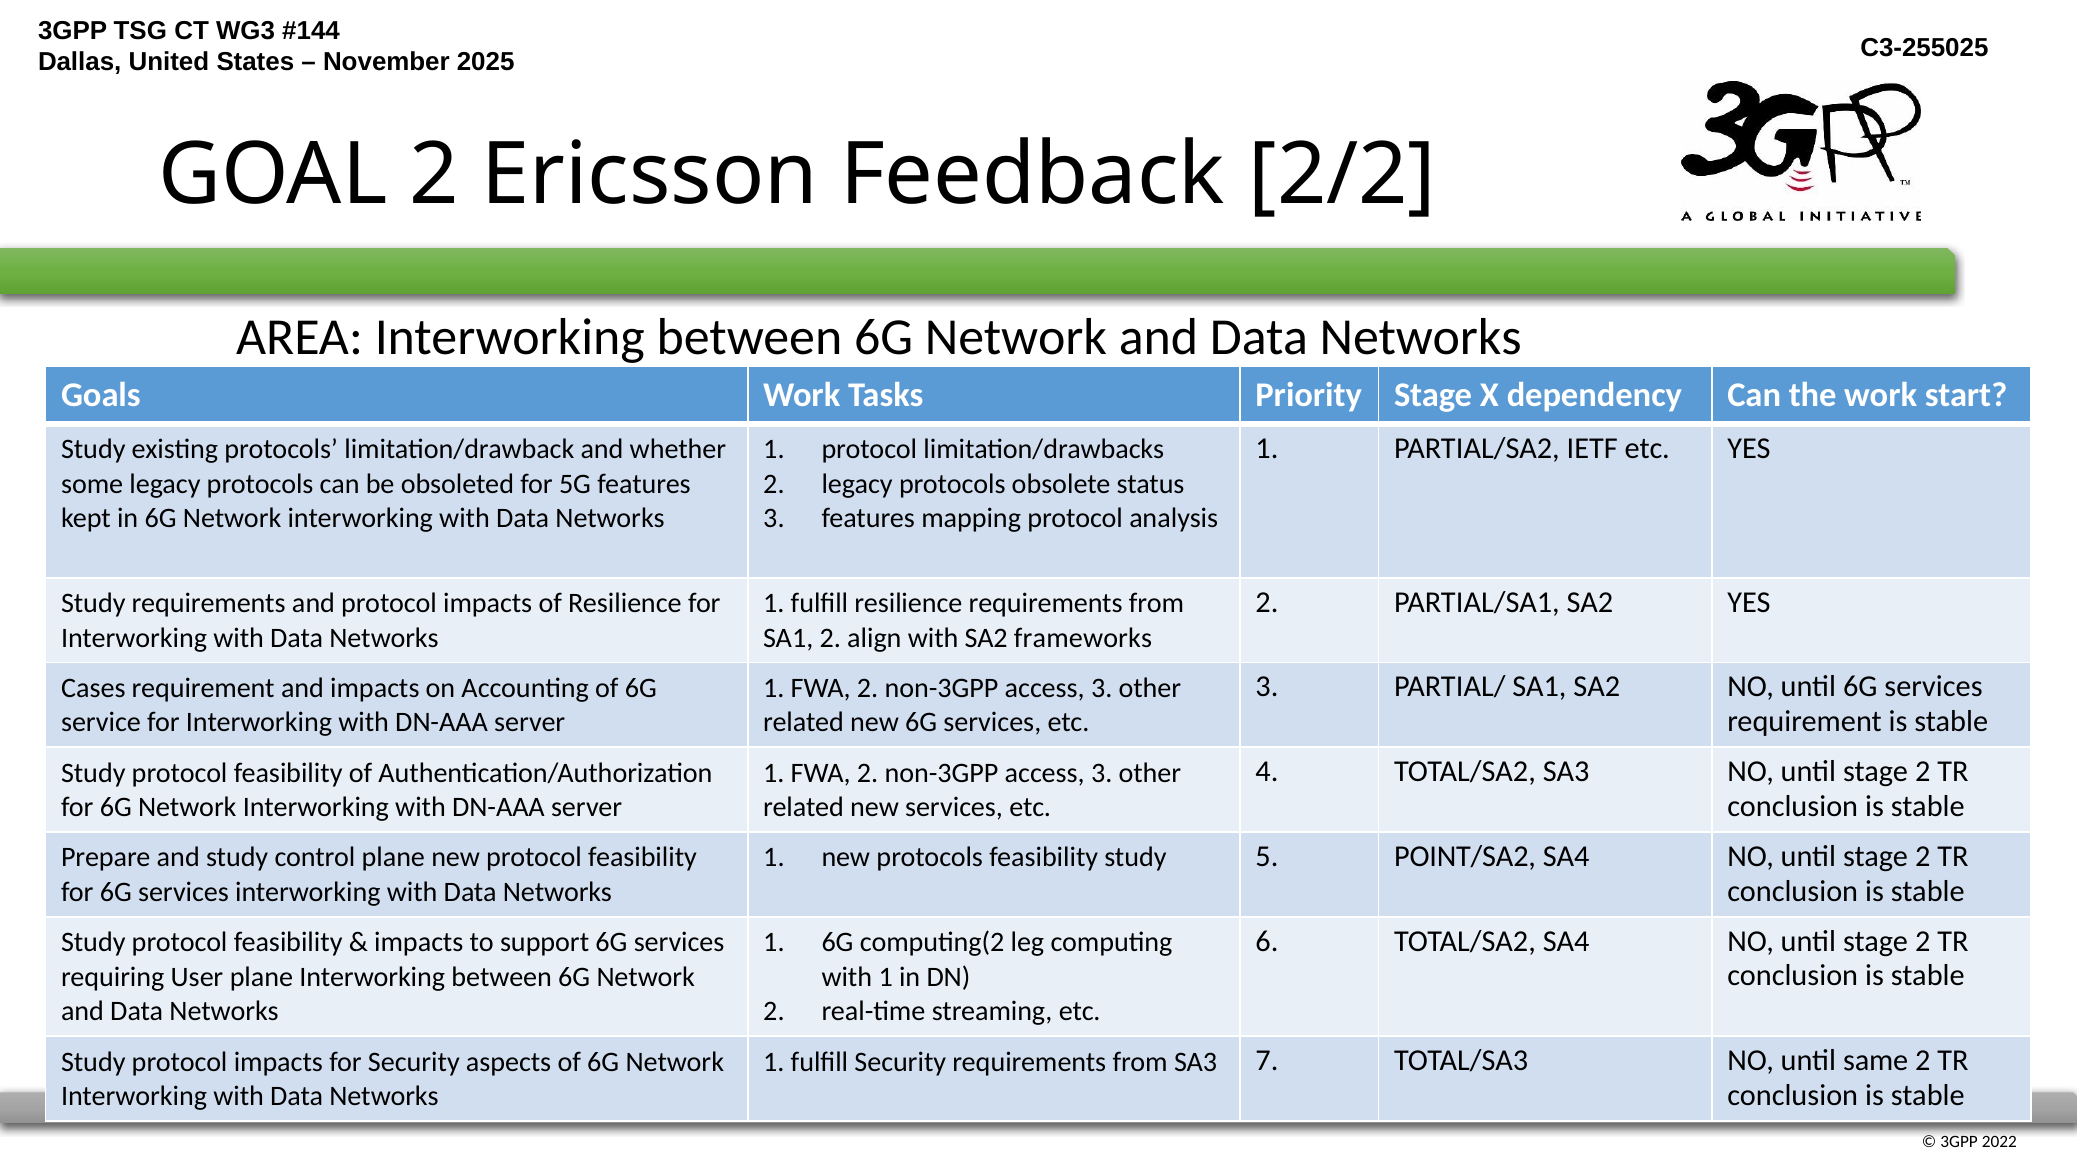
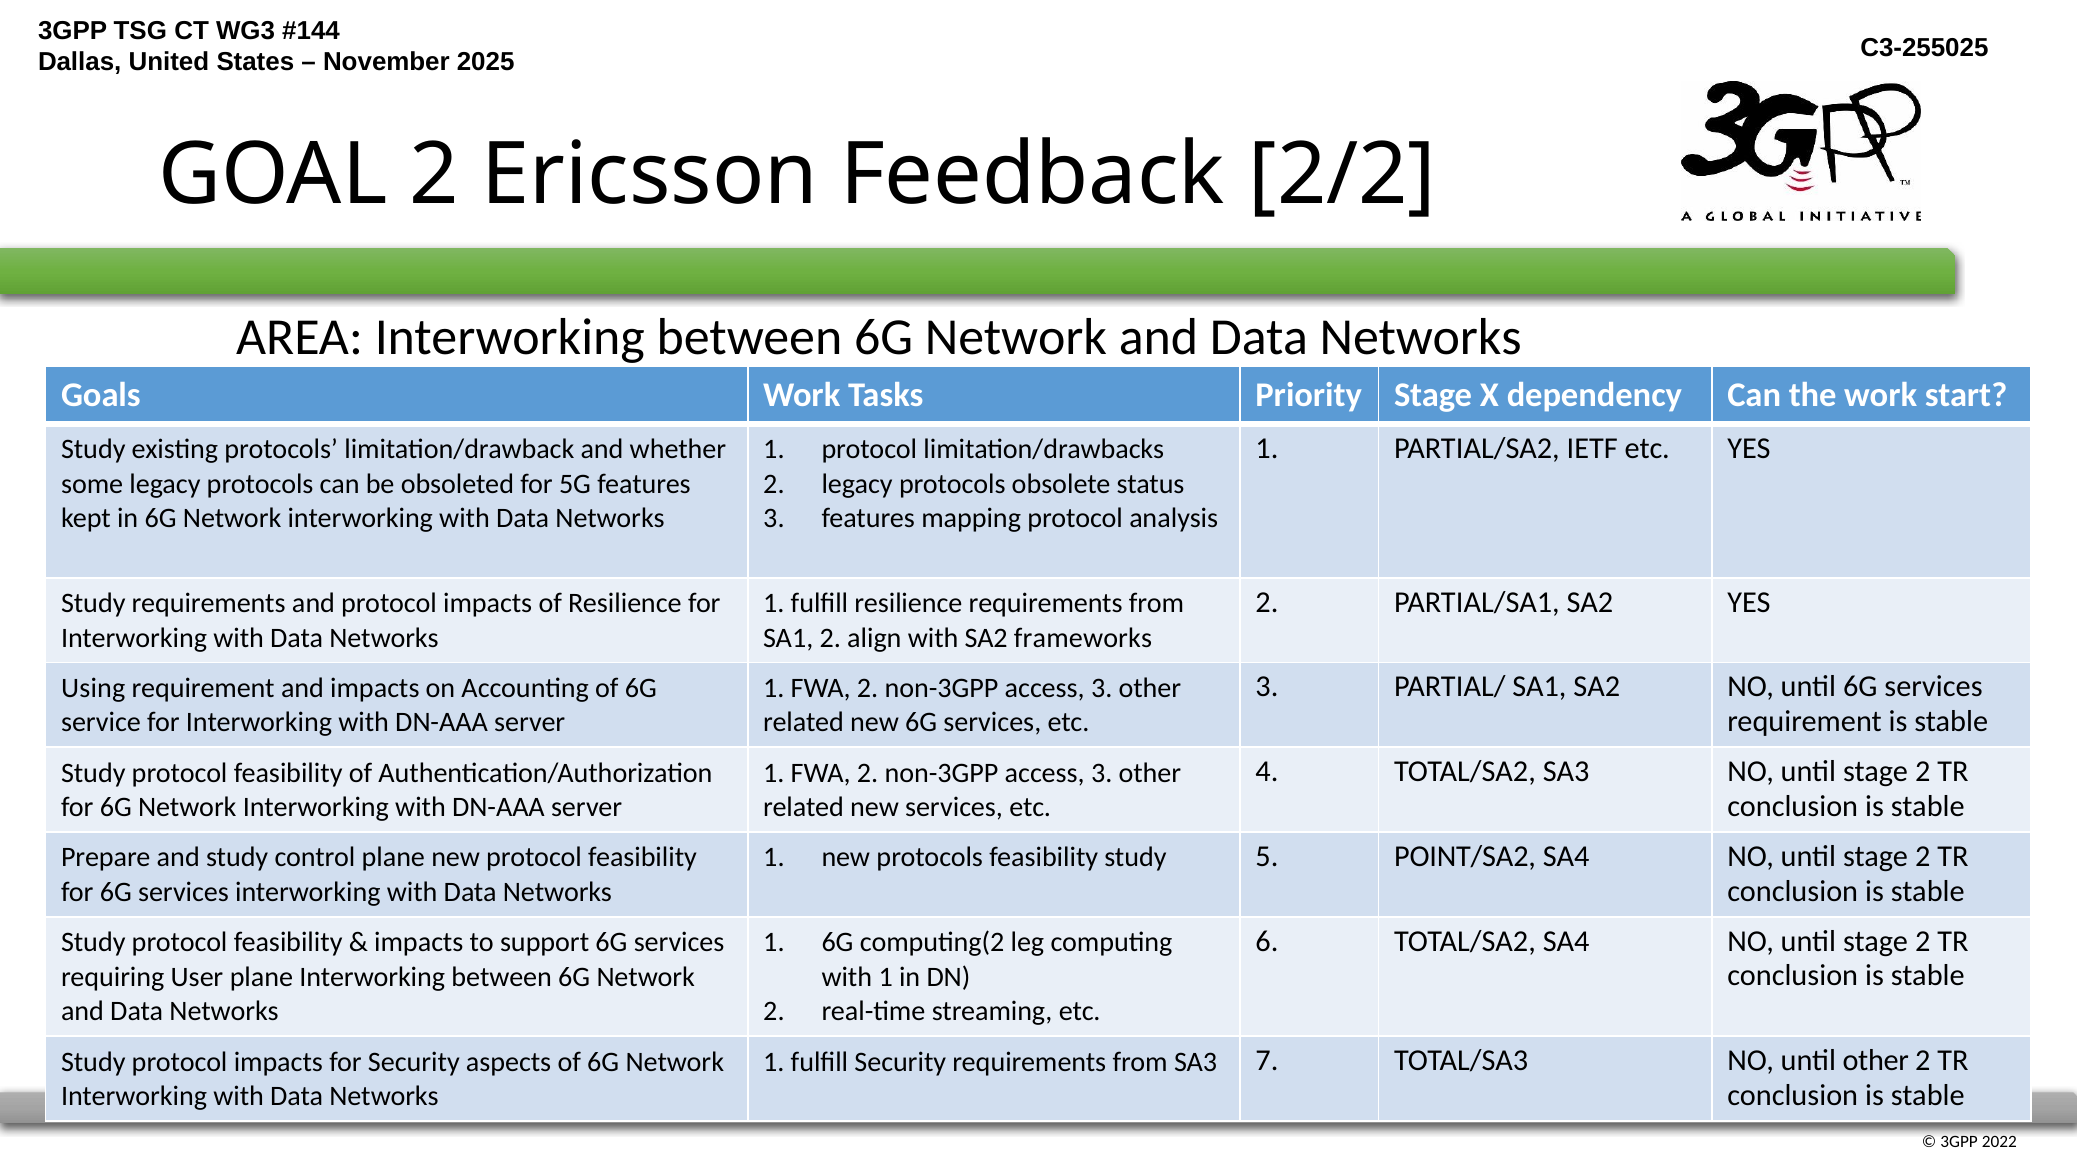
Cases: Cases -> Using
until same: same -> other
